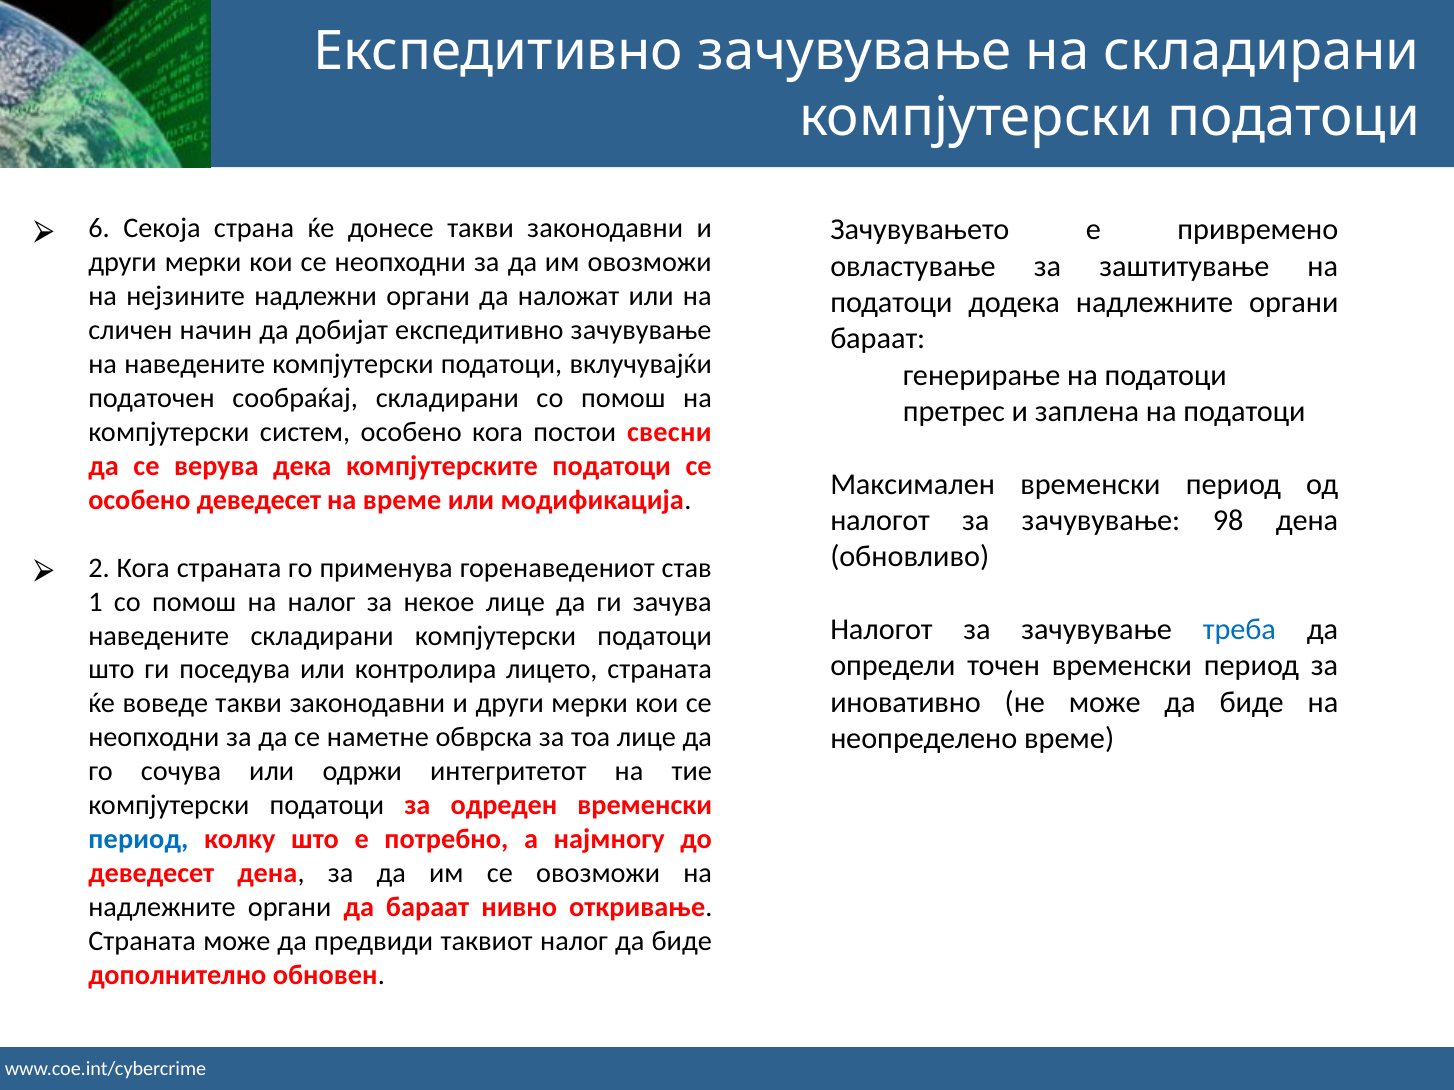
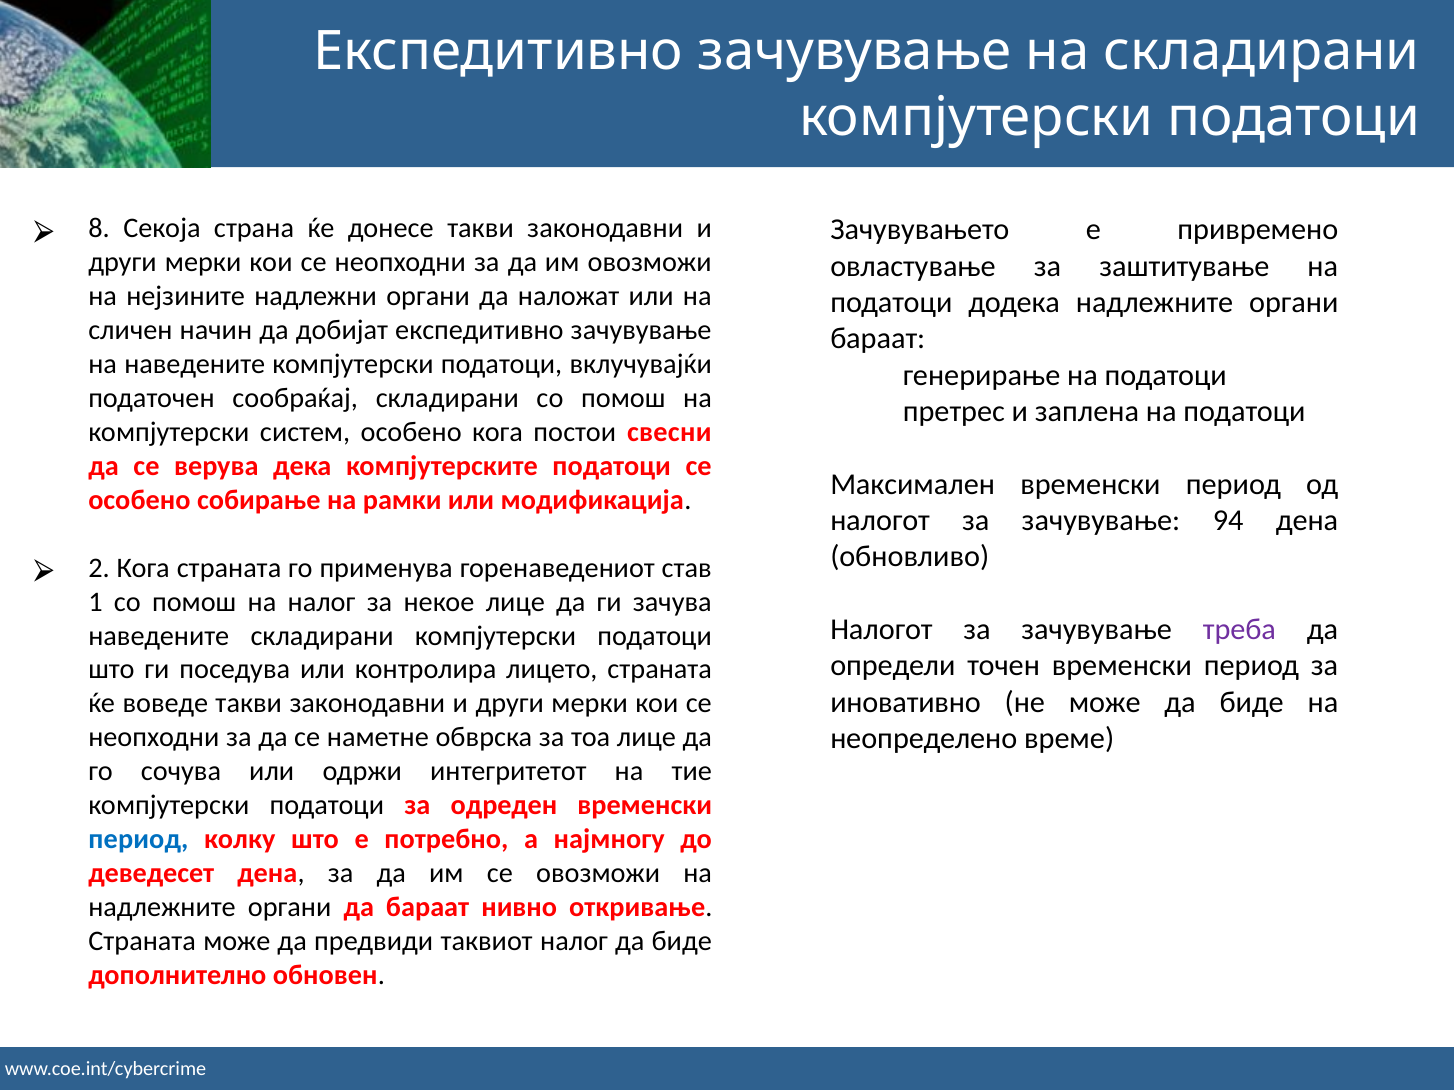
6: 6 -> 8
особено деведесет: деведесет -> собирање
на време: време -> рамки
98: 98 -> 94
треба colour: blue -> purple
